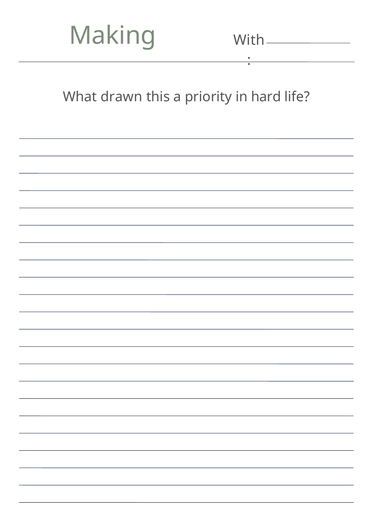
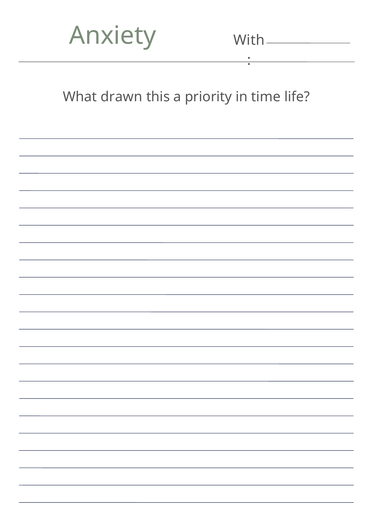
Making: Making -> Anxiety
hard: hard -> time
